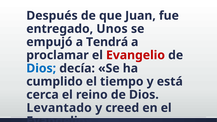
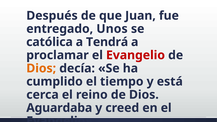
empujó: empujó -> católica
Dios at (41, 68) colour: blue -> orange
Levantado: Levantado -> Aguardaba
